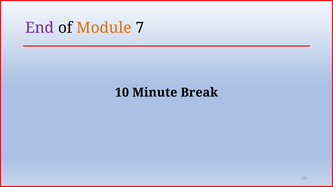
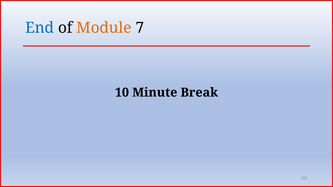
End colour: purple -> blue
